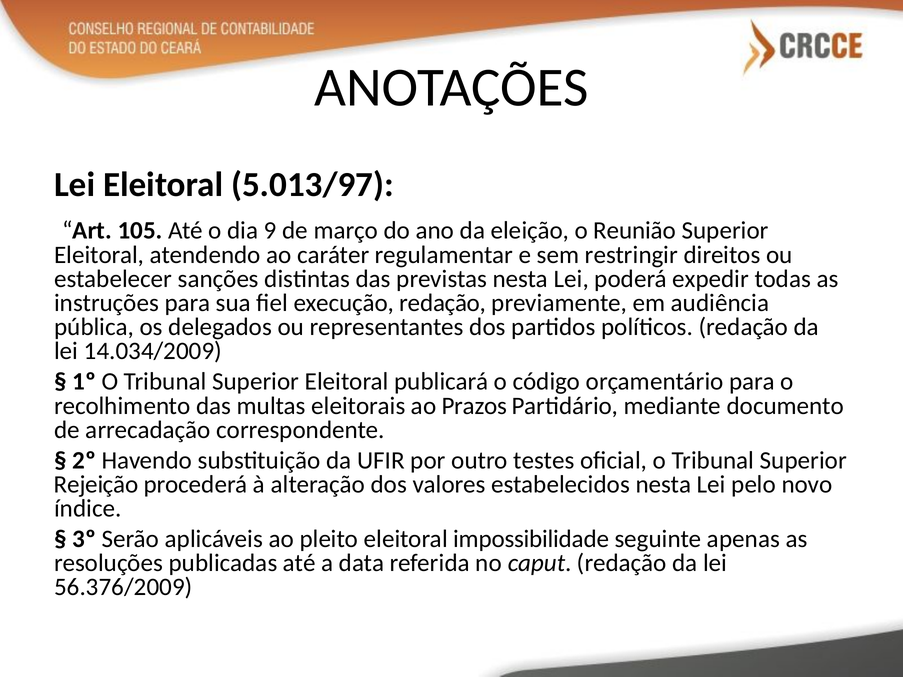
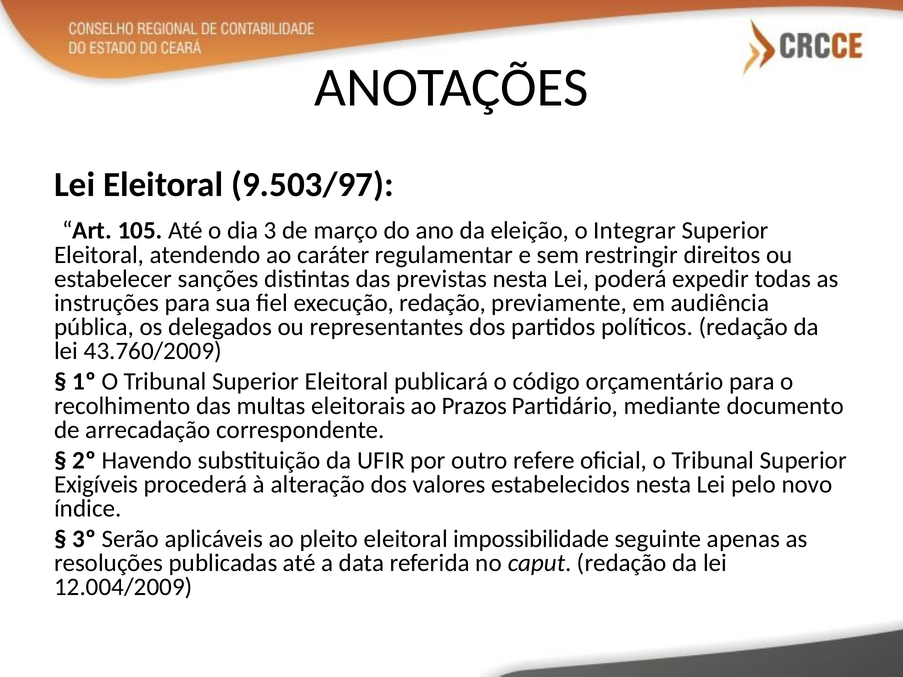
5.013/97: 5.013/97 -> 9.503/97
9: 9 -> 3
Reunião: Reunião -> Integrar
14.034/2009: 14.034/2009 -> 43.760/2009
testes: testes -> refere
Rejeição: Rejeição -> Exigíveis
56.376/2009: 56.376/2009 -> 12.004/2009
